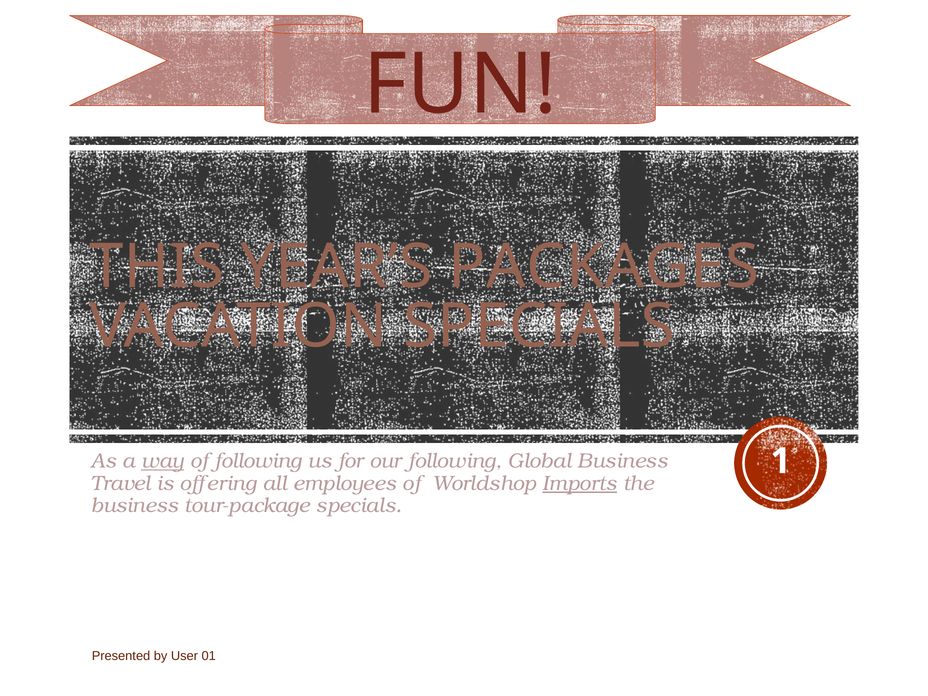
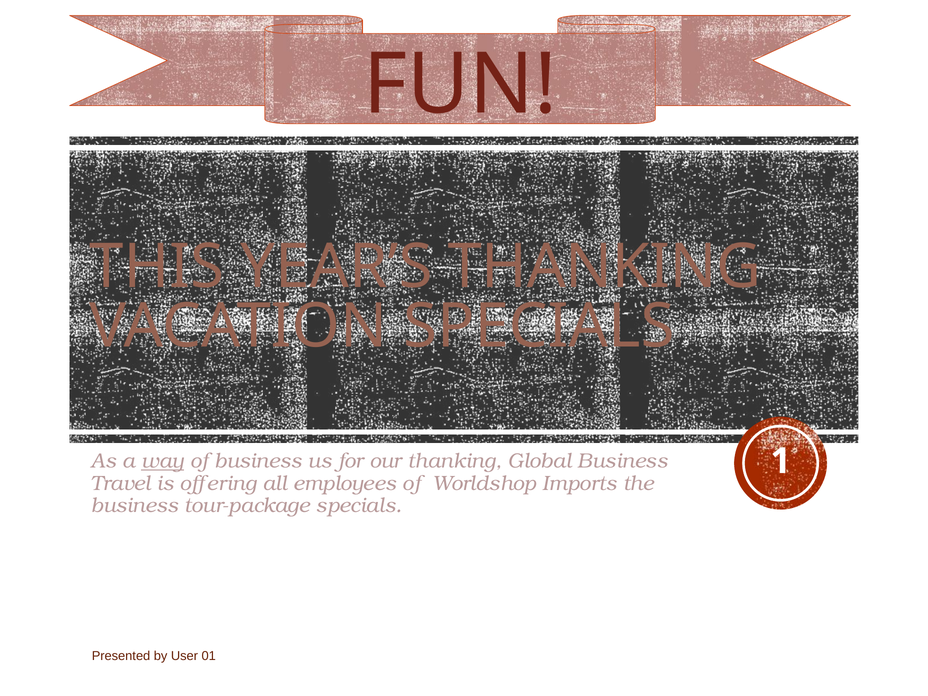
YEAR’S PACKAGES: PACKAGES -> THANKING
of following: following -> business
our following: following -> thanking
Imports underline: present -> none
